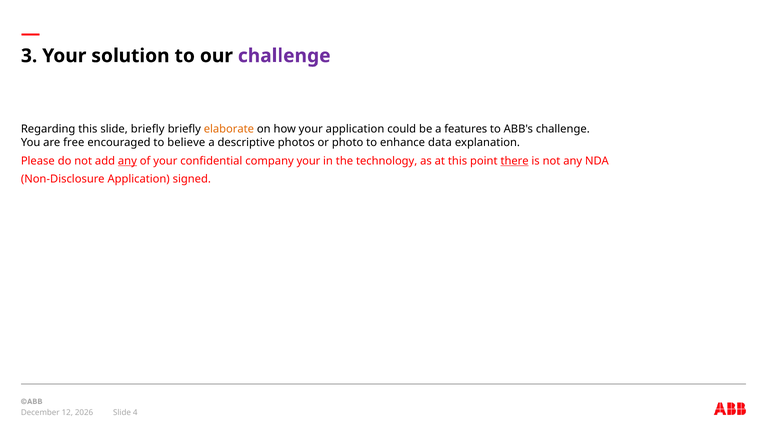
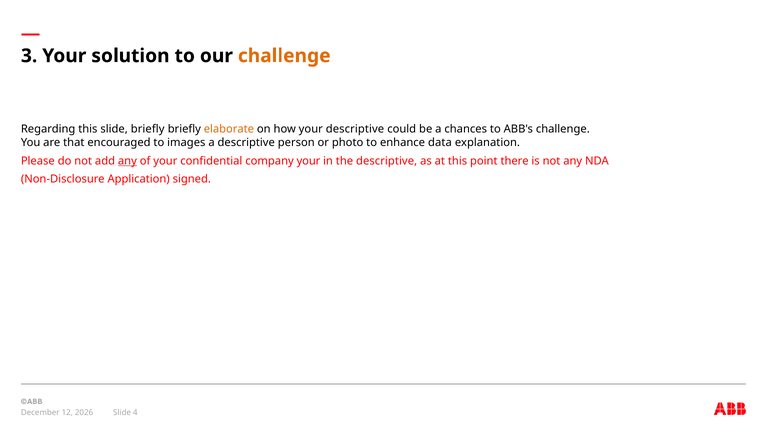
challenge at (284, 56) colour: purple -> orange
your application: application -> descriptive
features: features -> chances
free: free -> that
believe: believe -> images
photos: photos -> person
the technology: technology -> descriptive
there underline: present -> none
